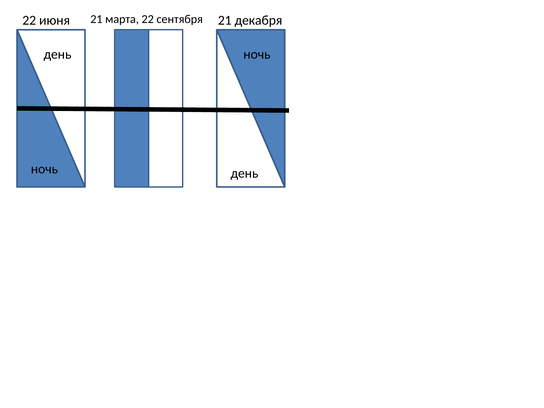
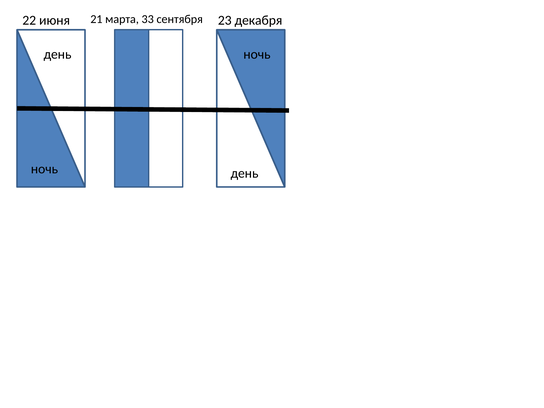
марта 22: 22 -> 33
сентября 21: 21 -> 23
